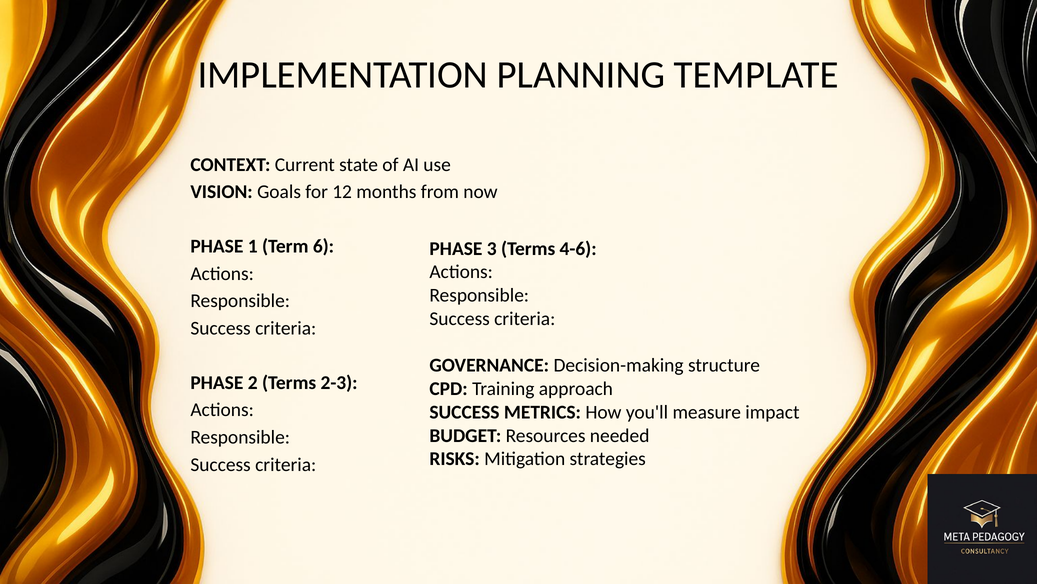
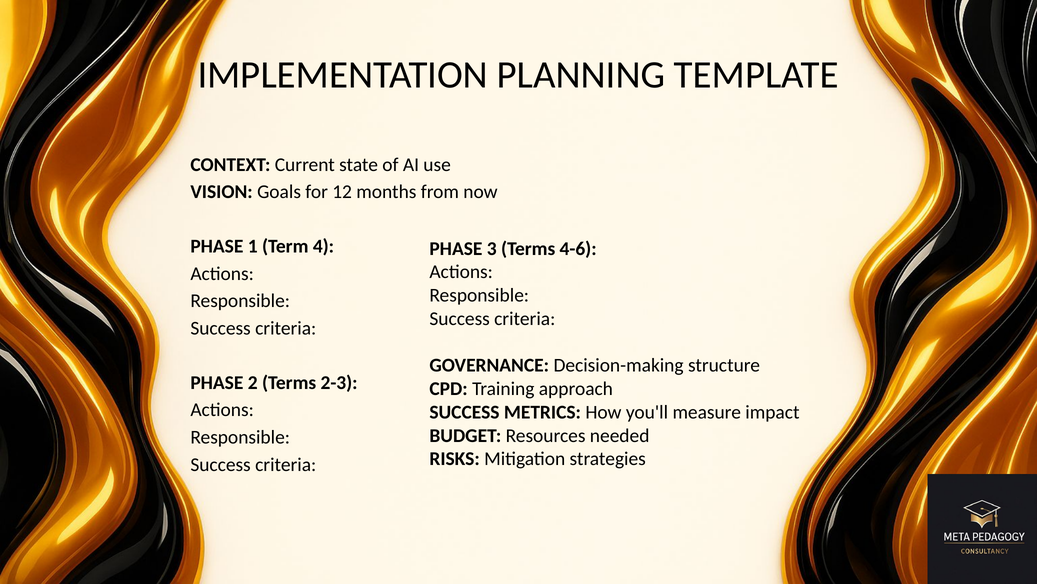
6: 6 -> 4
